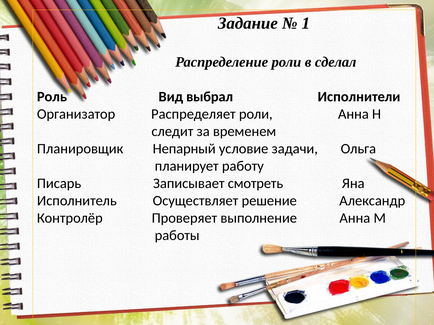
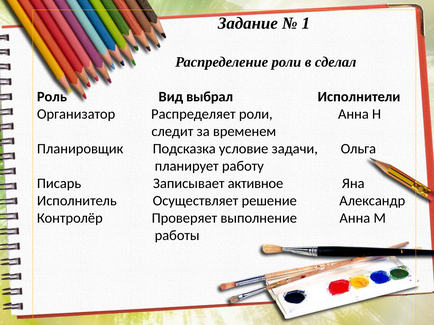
Непарный: Непарный -> Подсказка
смотреть: смотреть -> активное
